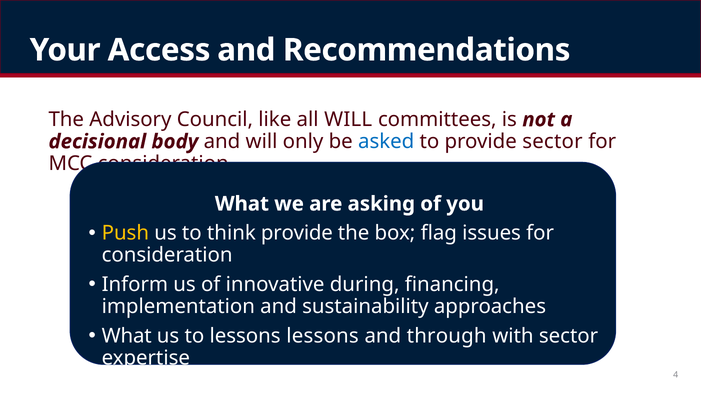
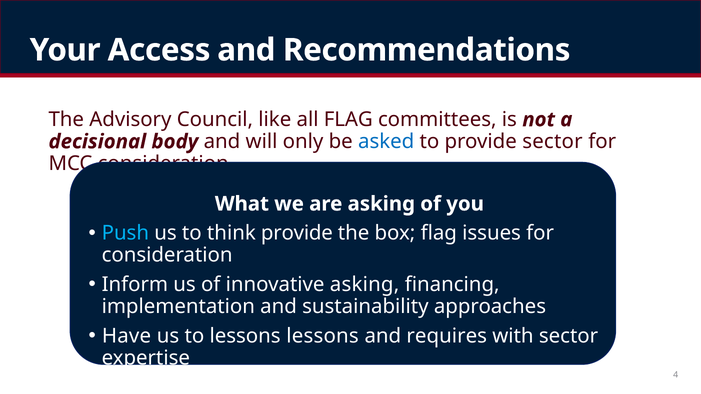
all WILL: WILL -> FLAG
Push colour: yellow -> light blue
innovative during: during -> asking
What at (127, 336): What -> Have
through: through -> requires
